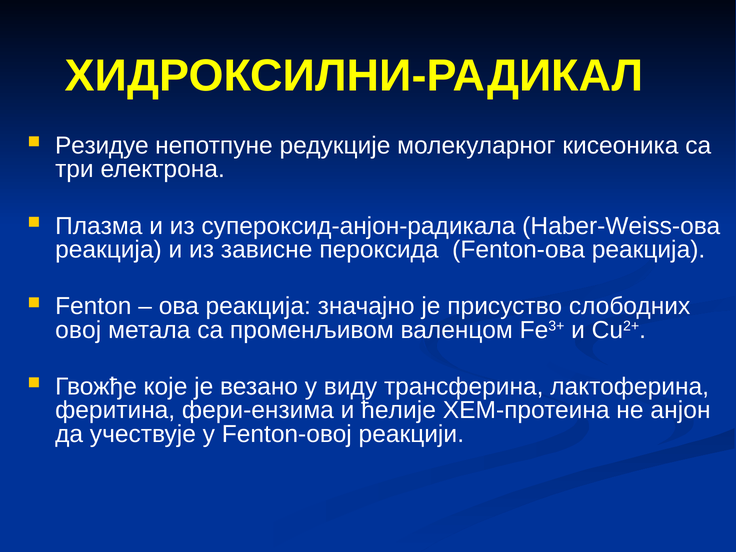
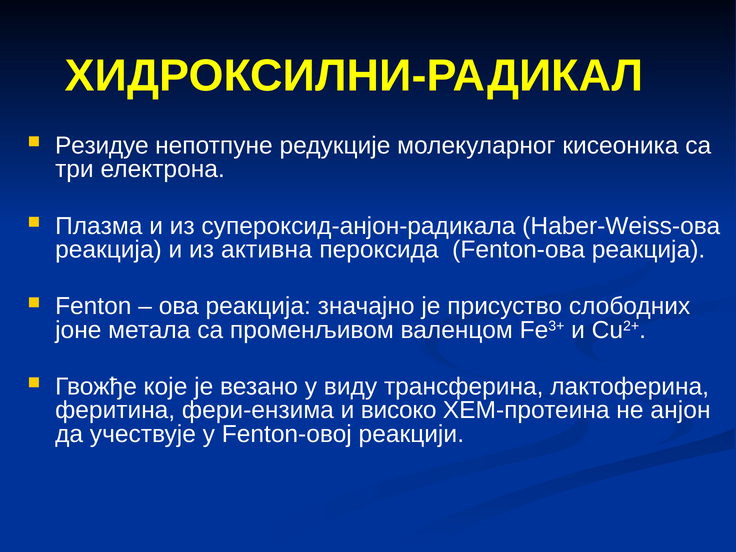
зависне: зависне -> активна
овој: овој -> јоне
ћелије: ћелије -> високo
